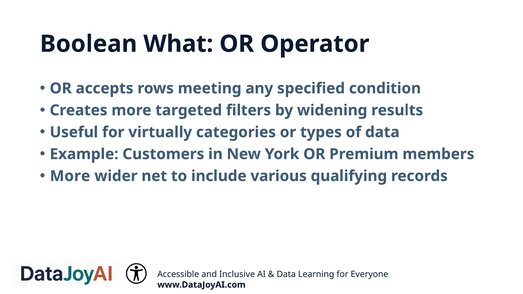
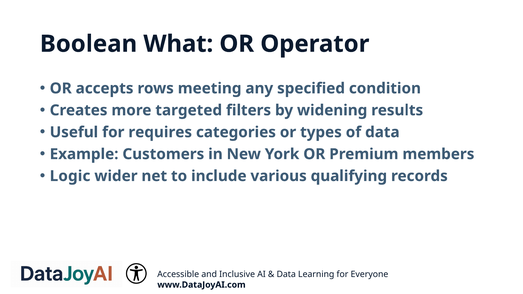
virtually: virtually -> requires
More at (70, 176): More -> Logic
